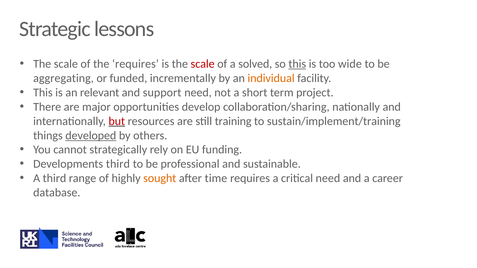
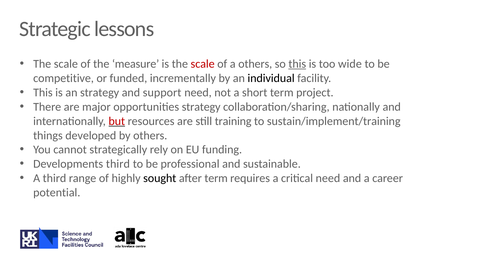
the requires: requires -> measure
a solved: solved -> others
aggregating: aggregating -> competitive
individual colour: orange -> black
an relevant: relevant -> strategy
opportunities develop: develop -> strategy
developed underline: present -> none
sought colour: orange -> black
after time: time -> term
database: database -> potential
